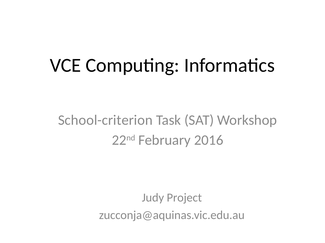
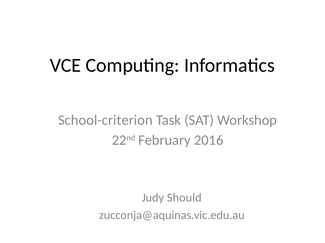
Project: Project -> Should
